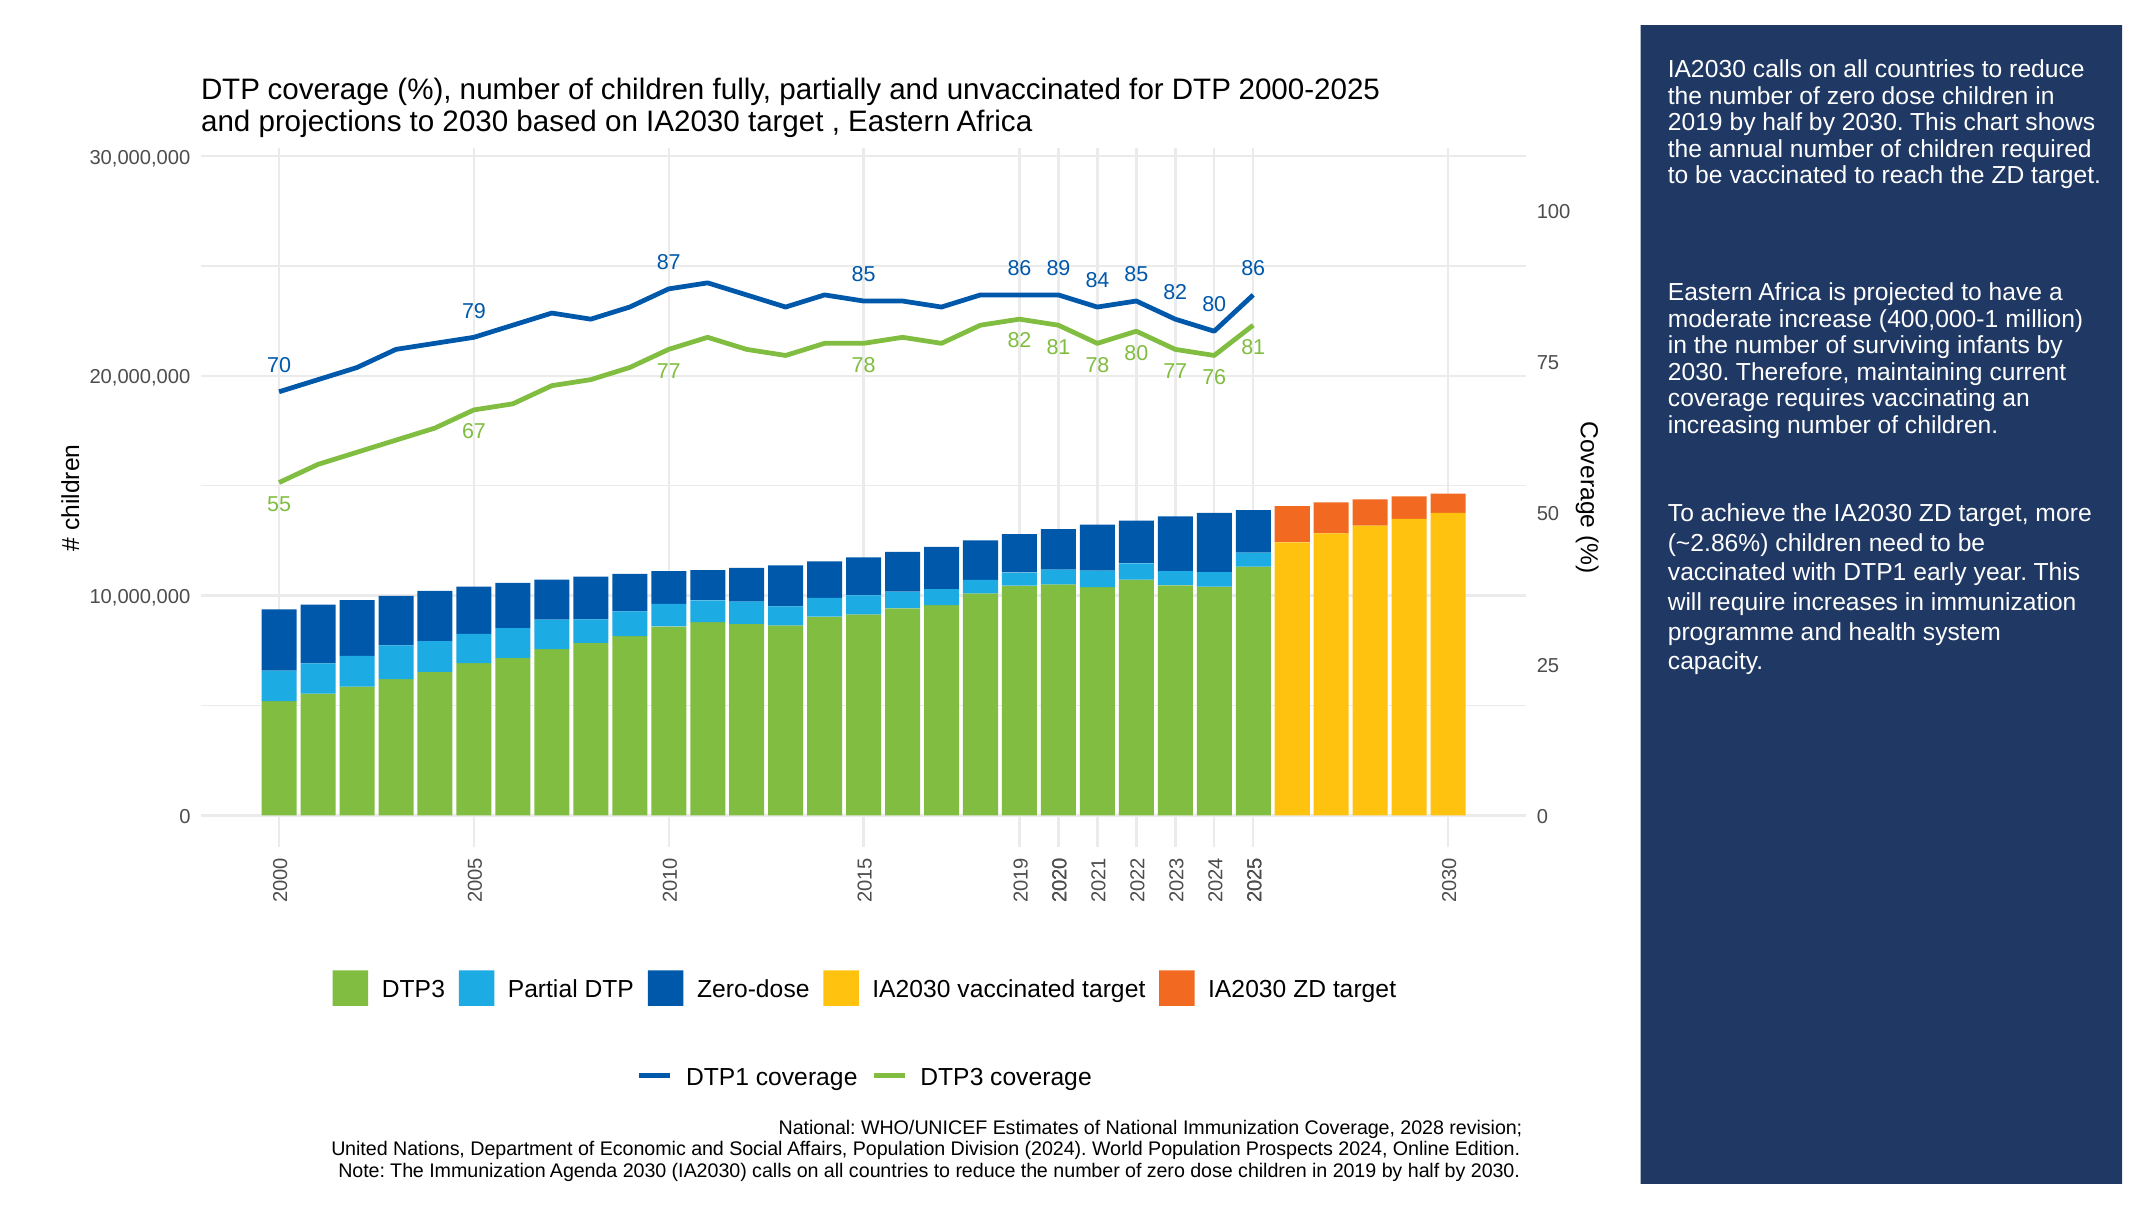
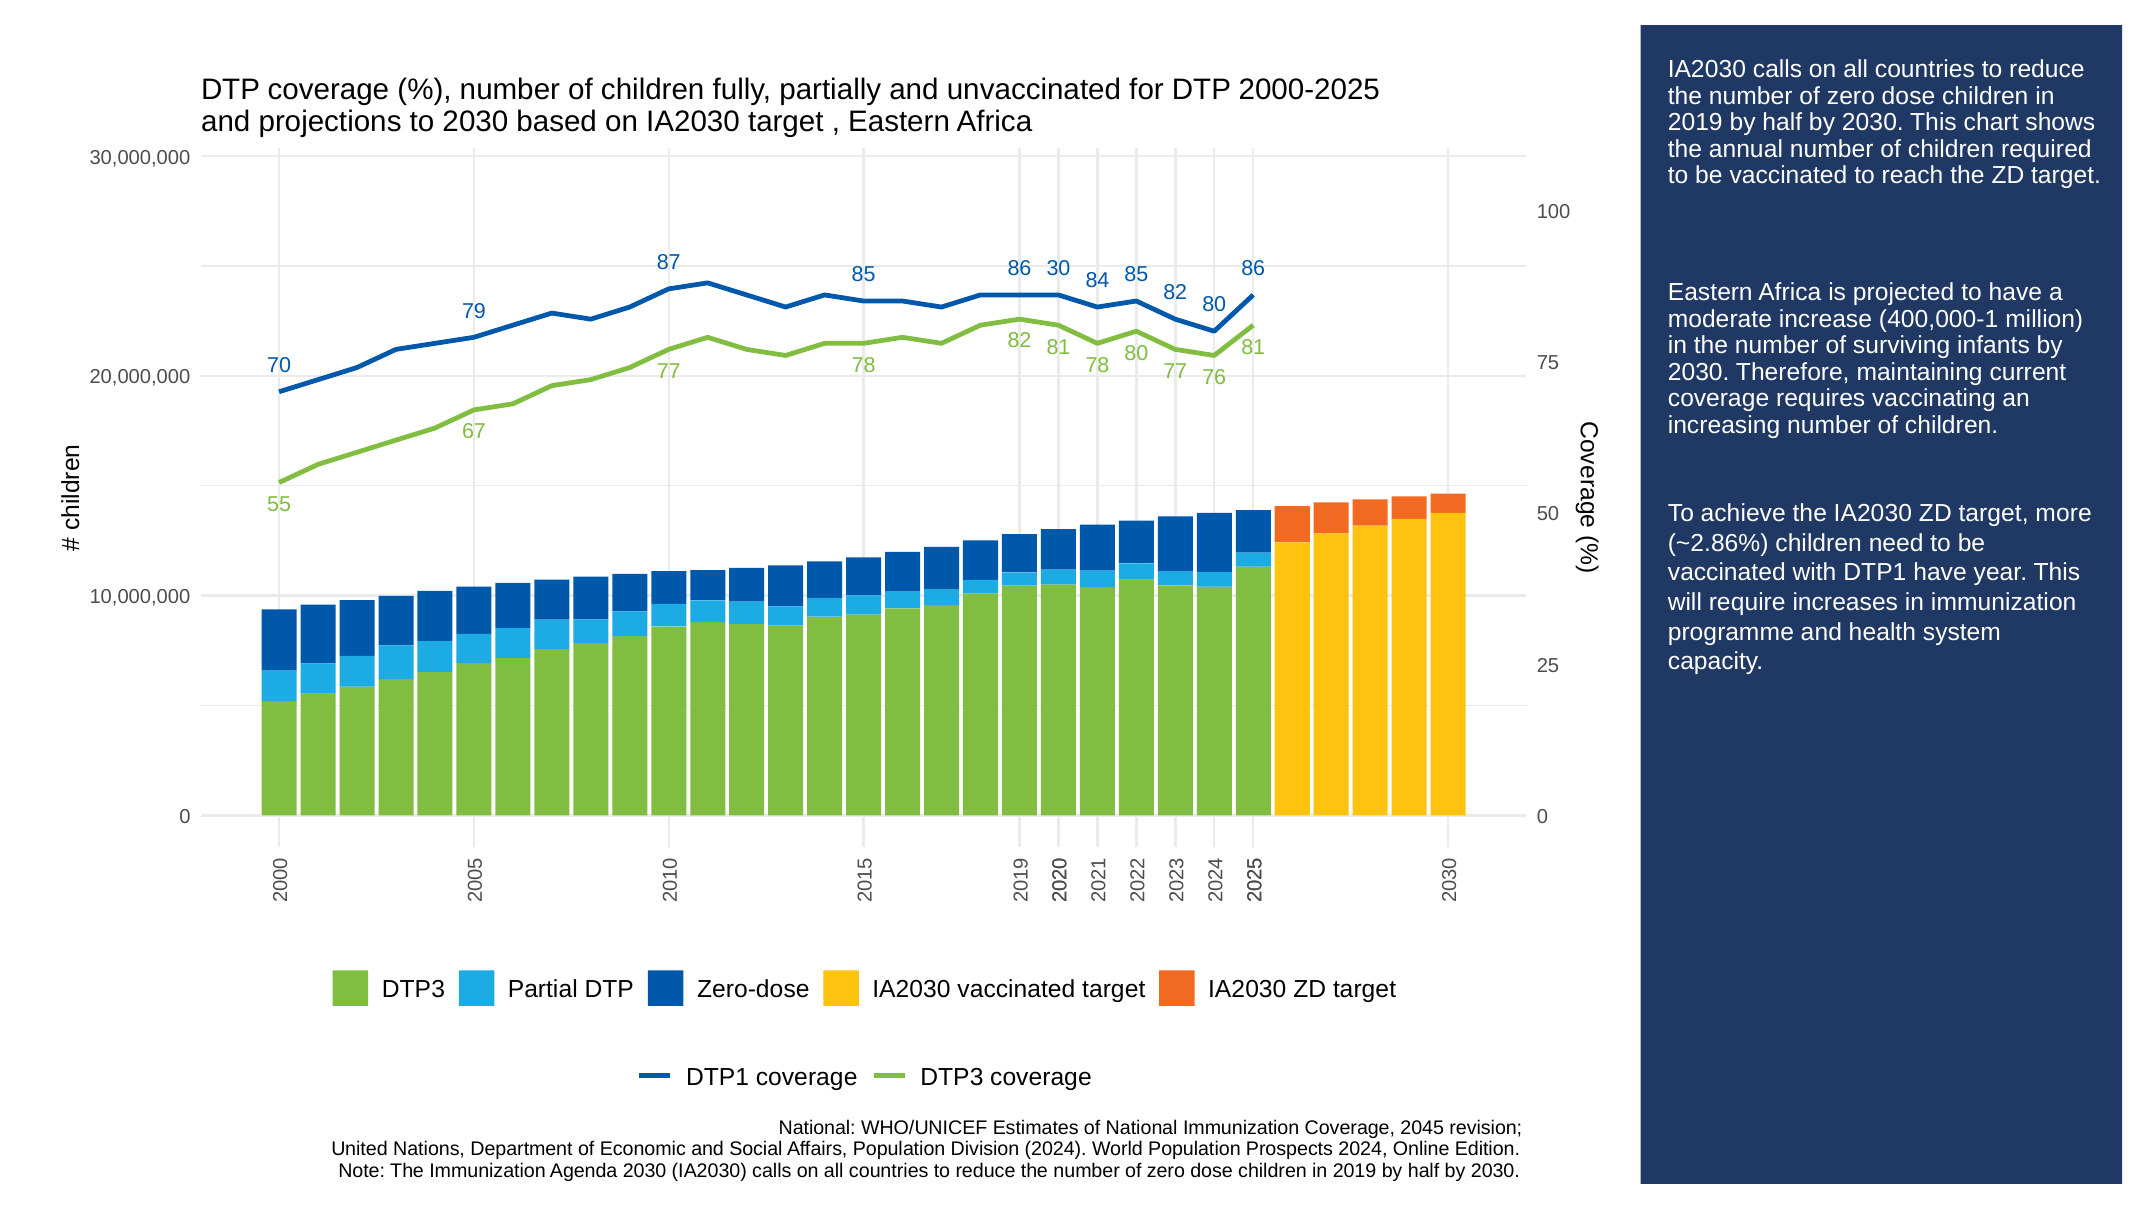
89: 89 -> 30
DTP1 early: early -> have
2028: 2028 -> 2045
